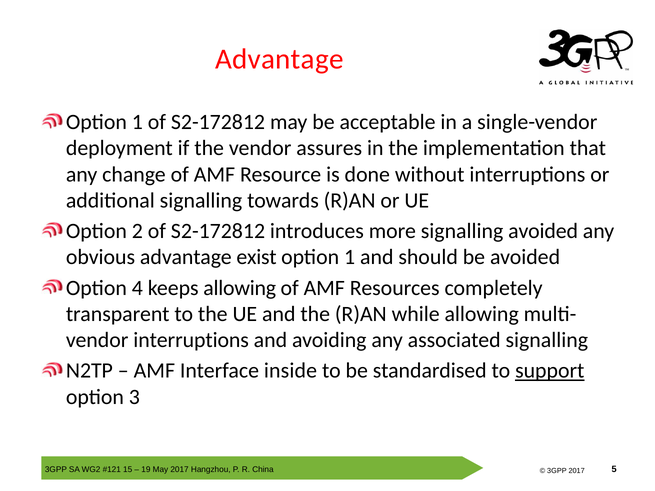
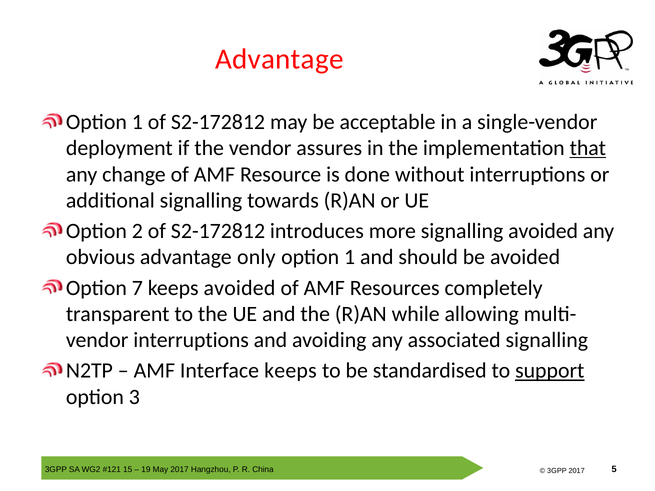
that underline: none -> present
exist: exist -> only
4: 4 -> 7
keeps allowing: allowing -> avoided
Interface inside: inside -> keeps
